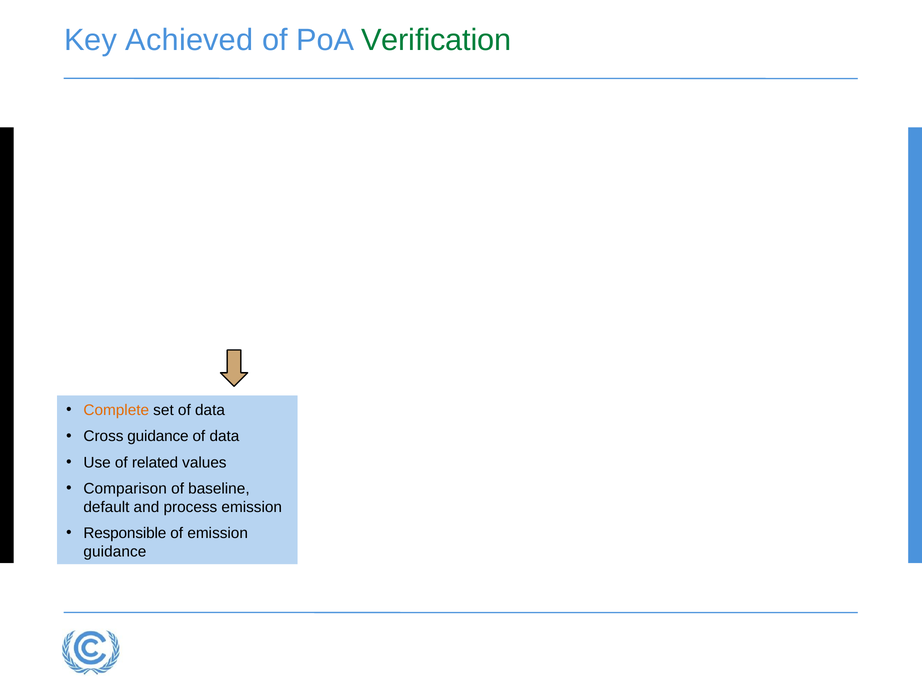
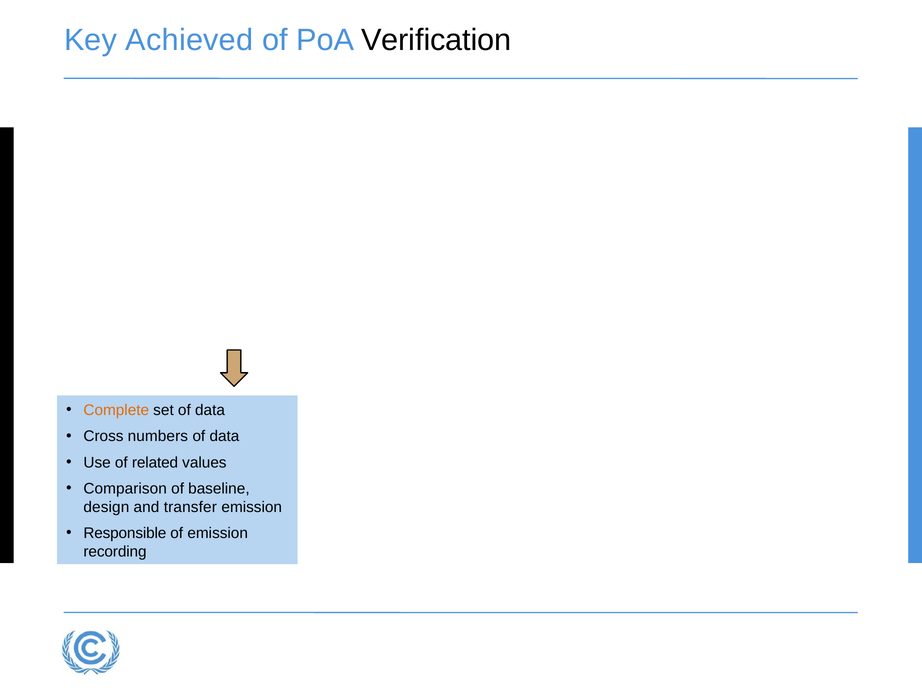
Verification colour: green -> black
Cross guidance: guidance -> numbers
default: default -> design
process: process -> transfer
guidance at (115, 552): guidance -> recording
